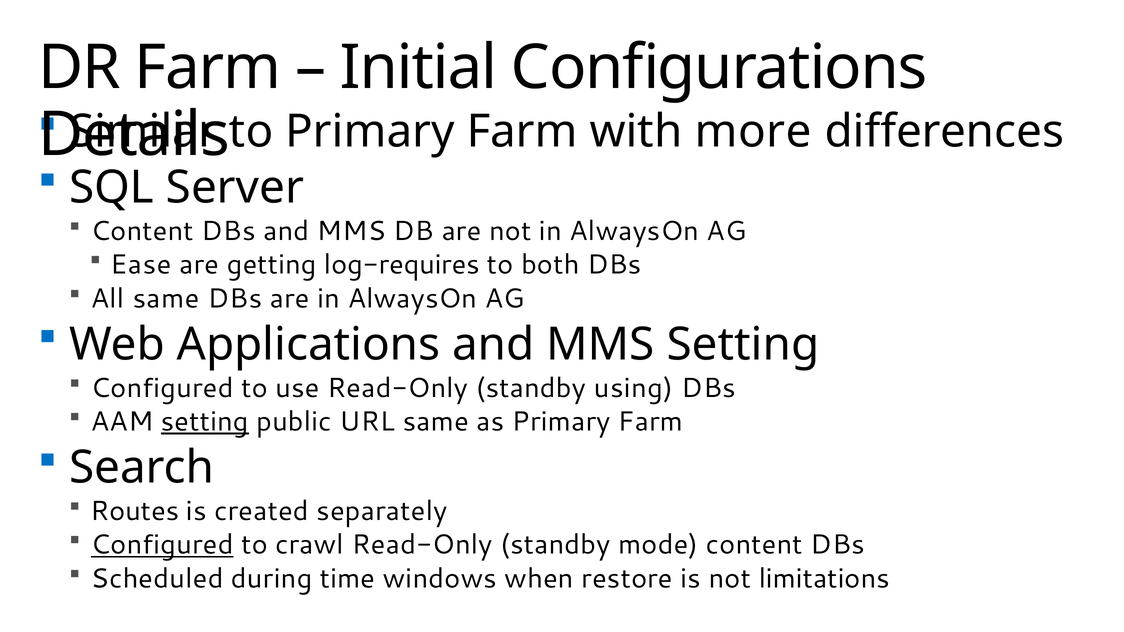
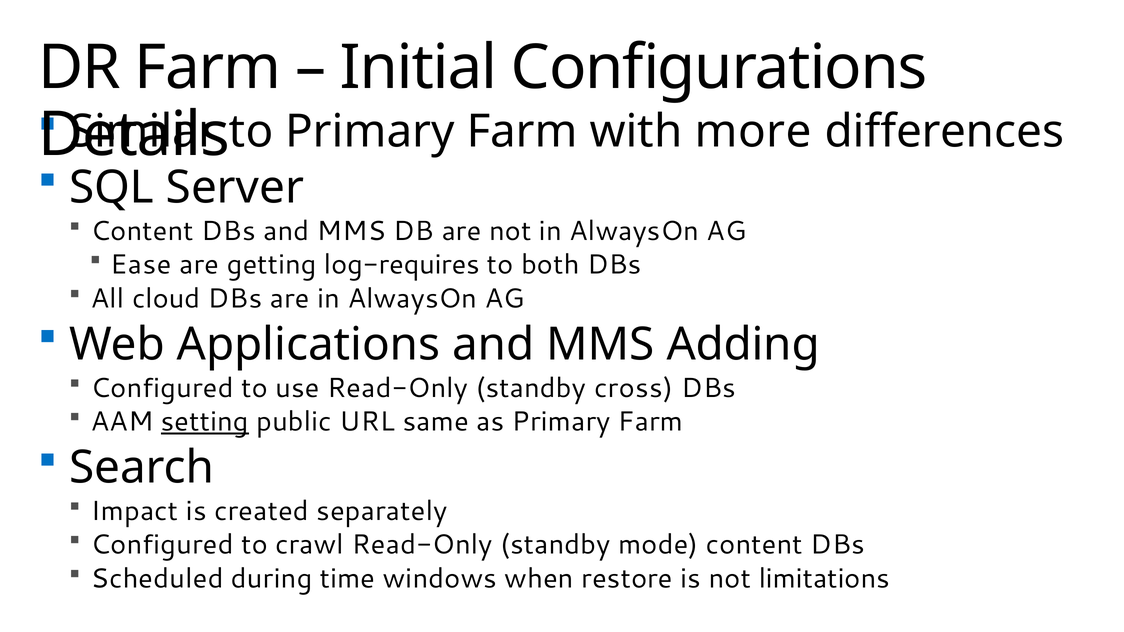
All same: same -> cloud
MMS Setting: Setting -> Adding
using: using -> cross
Routes: Routes -> Impact
Configured at (162, 545) underline: present -> none
